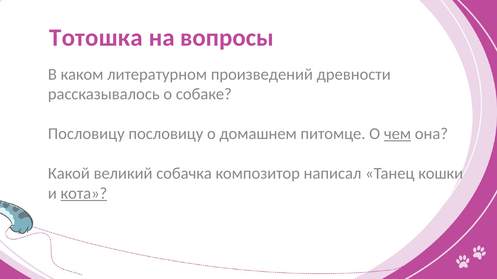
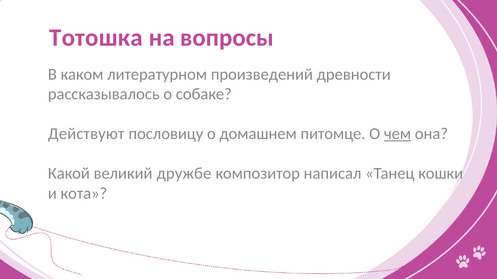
Пословицу at (86, 134): Пословицу -> Действуют
собачка: собачка -> дружбе
кота underline: present -> none
